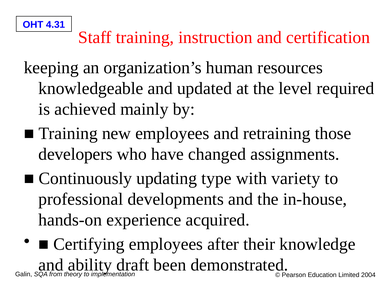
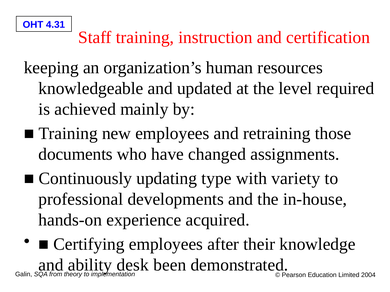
developers: developers -> documents
draft: draft -> desk
